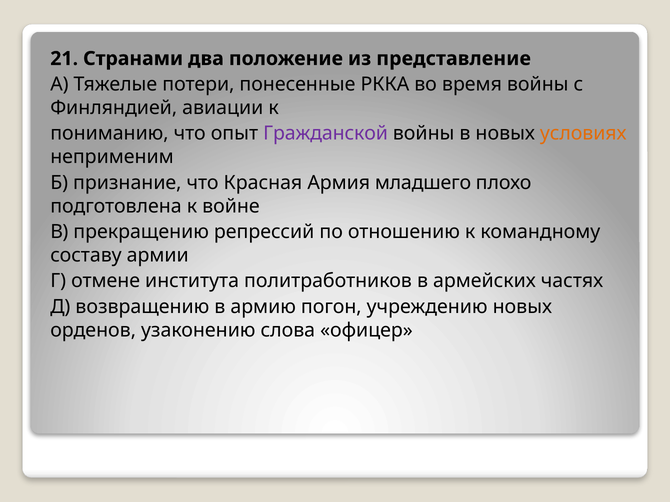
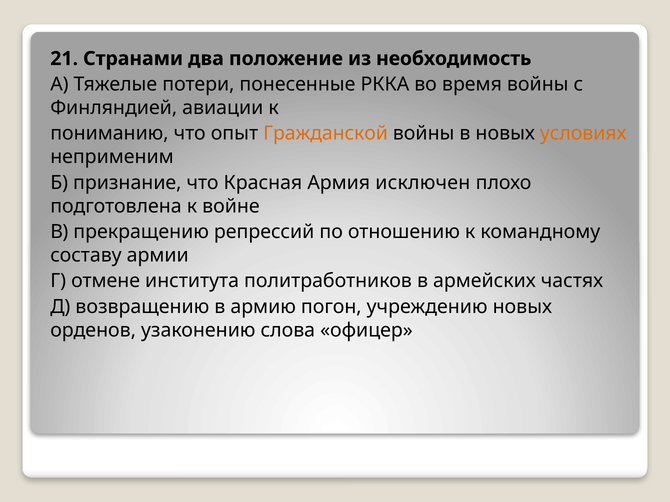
представление: представление -> необходимость
Гражданской colour: purple -> orange
младшего: младшего -> исключен
